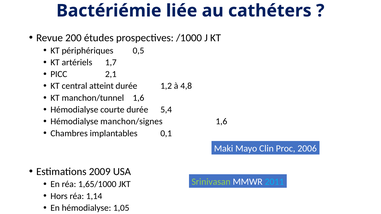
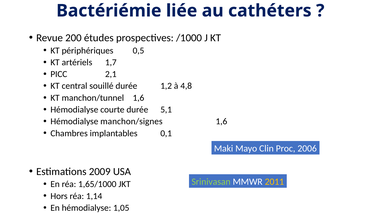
atteint: atteint -> souillé
5,4: 5,4 -> 5,1
2011 colour: light blue -> yellow
